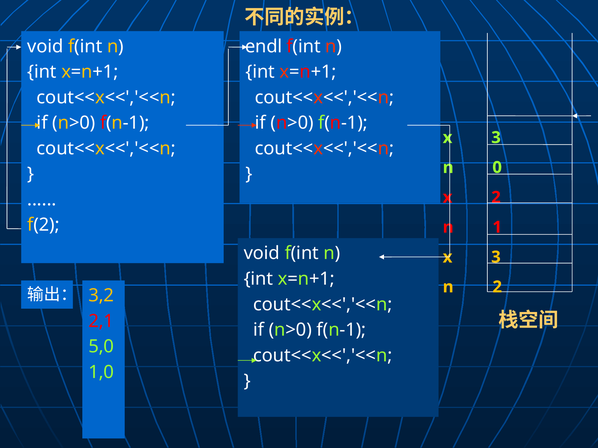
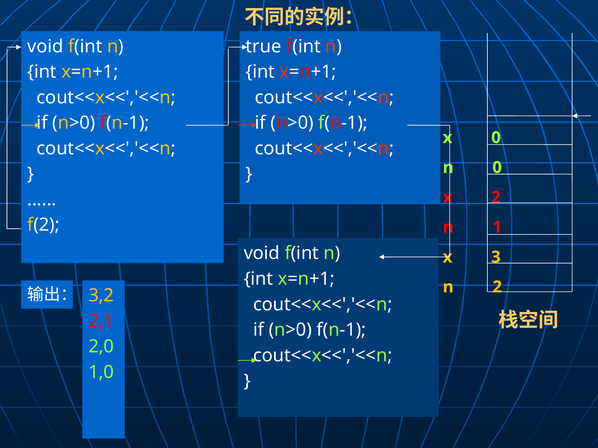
endl: endl -> true
3 at (496, 138): 3 -> 0
5,0: 5,0 -> 2,0
